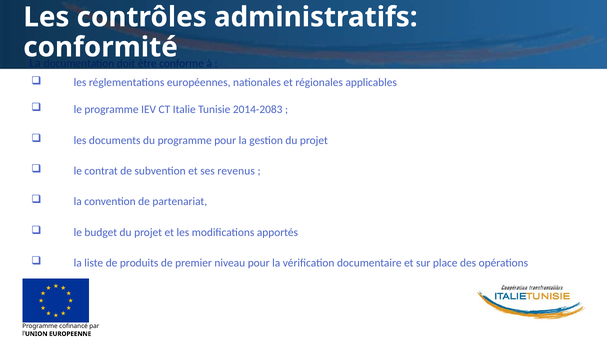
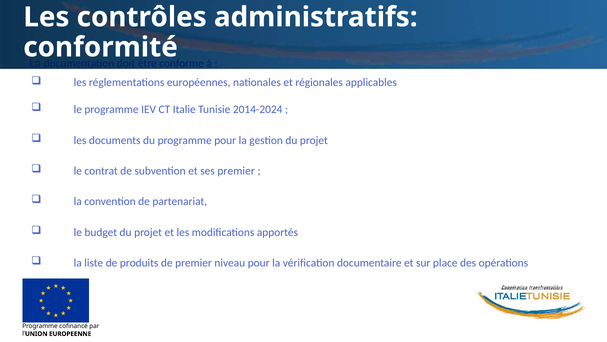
2014-2083: 2014-2083 -> 2014-2024
ses revenus: revenus -> premier
